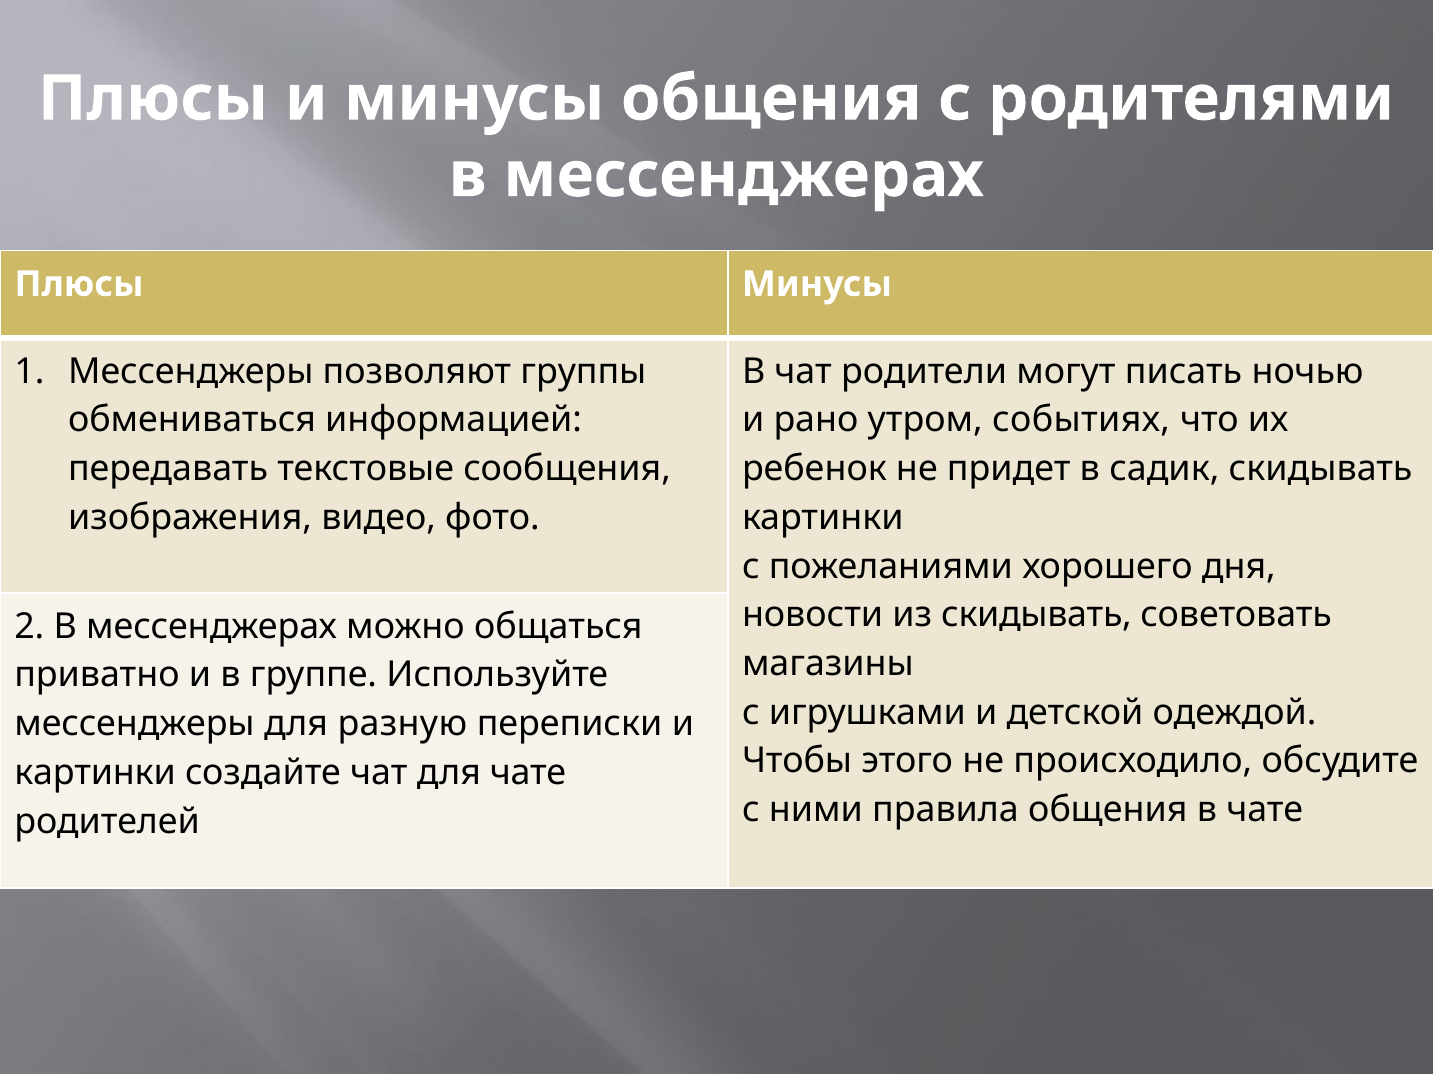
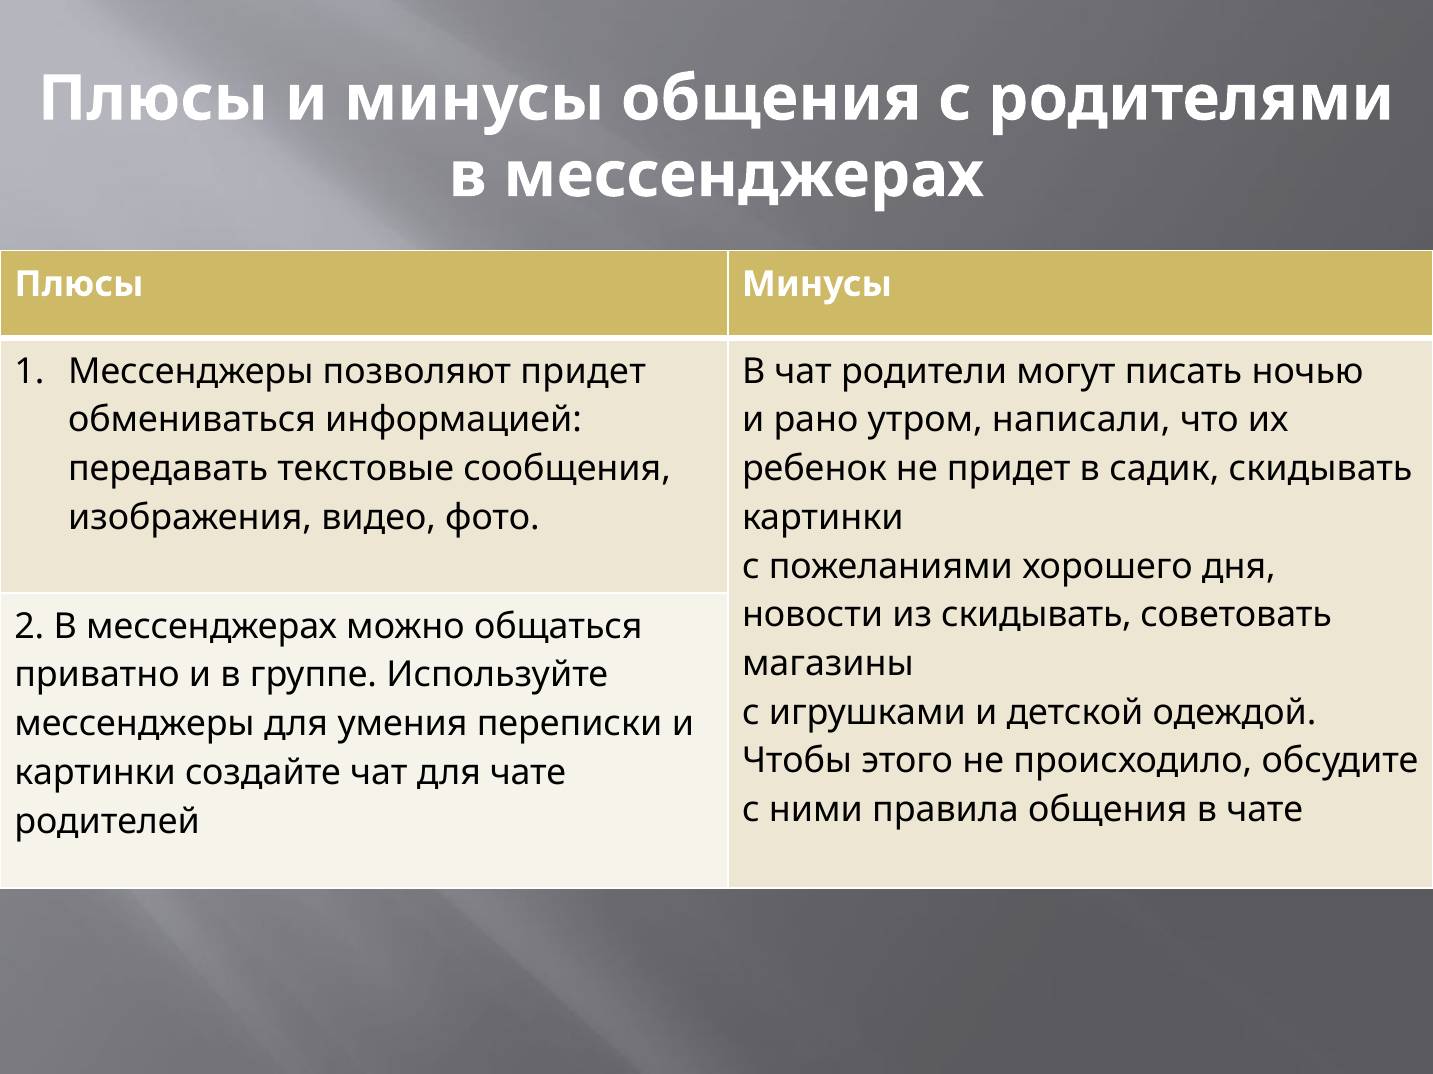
позволяют группы: группы -> придет
событиях: событиях -> написали
разную: разную -> умения
